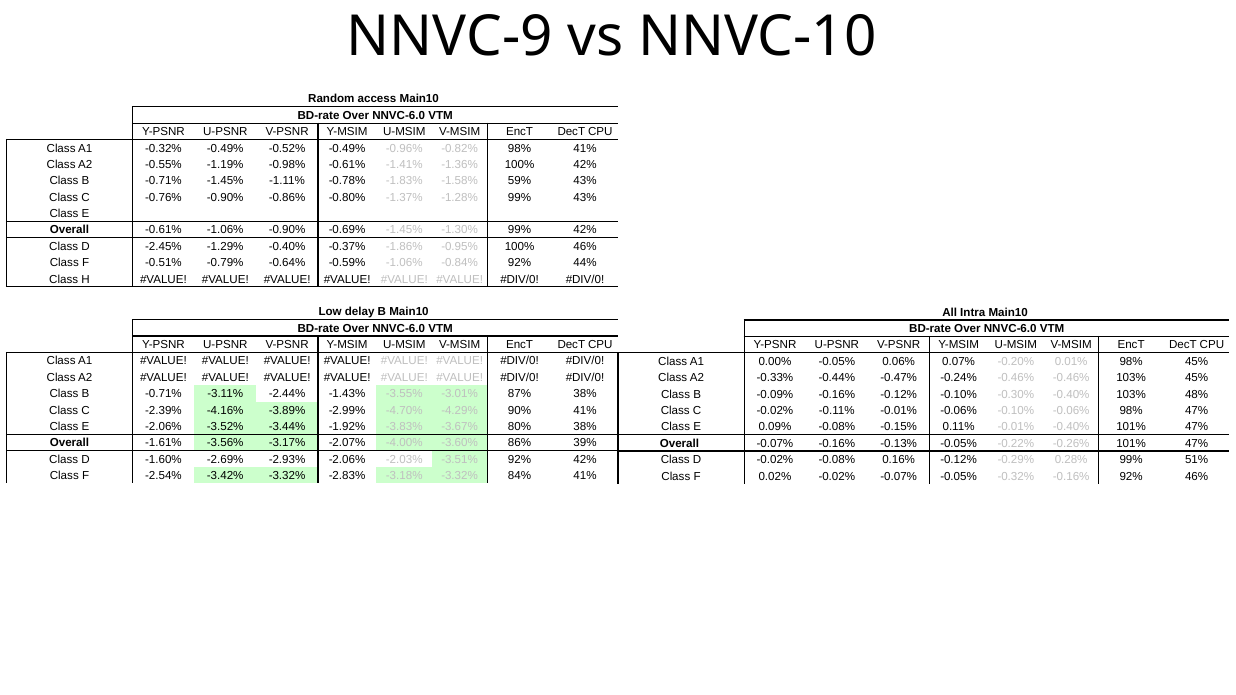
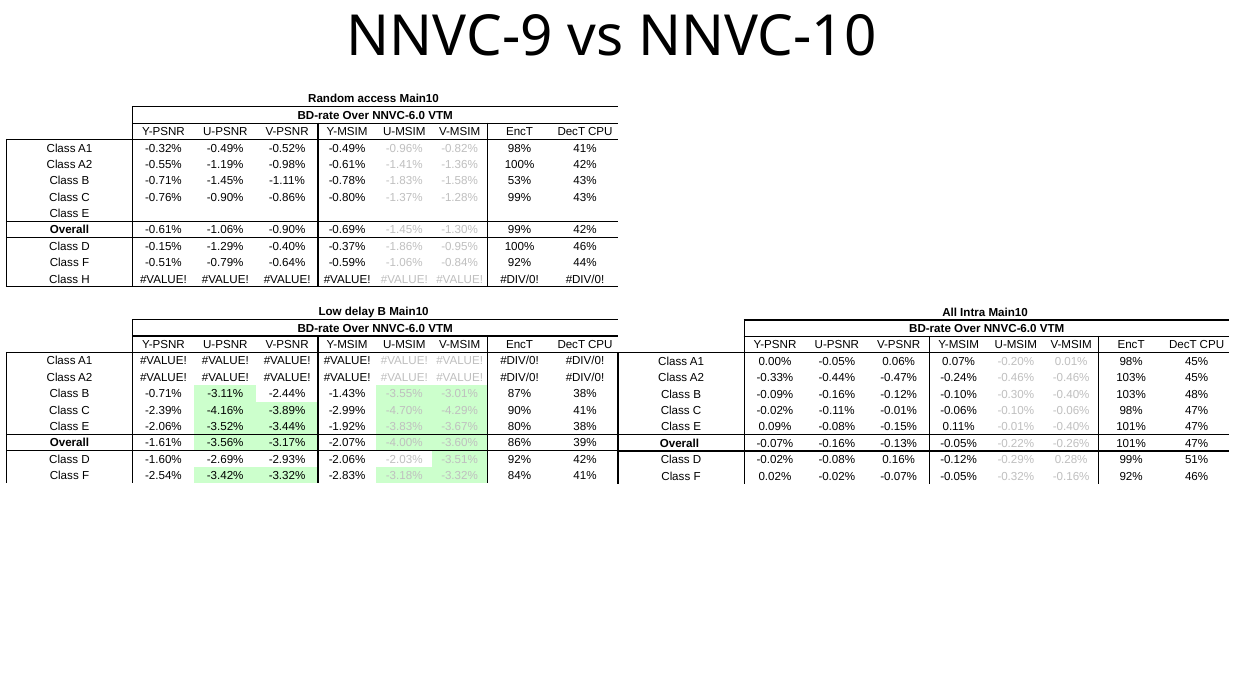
59%: 59% -> 53%
D -2.45%: -2.45% -> -0.15%
